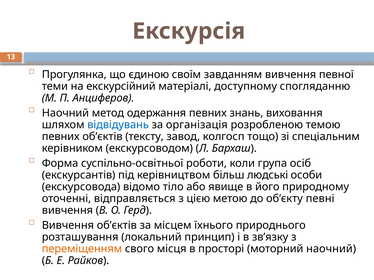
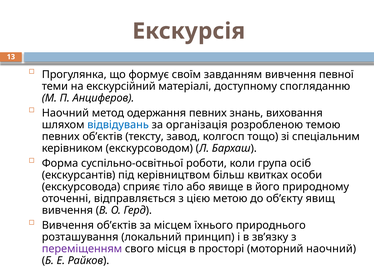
єдиною: єдиною -> формує
людські: людські -> квитках
відомо: відомо -> сприяє
певні: певні -> явищ
переміщенням colour: orange -> purple
